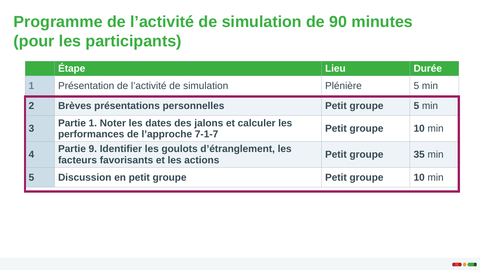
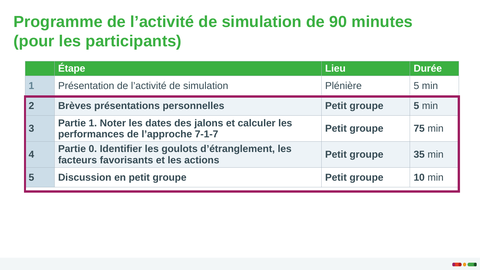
10 at (419, 129): 10 -> 75
9: 9 -> 0
